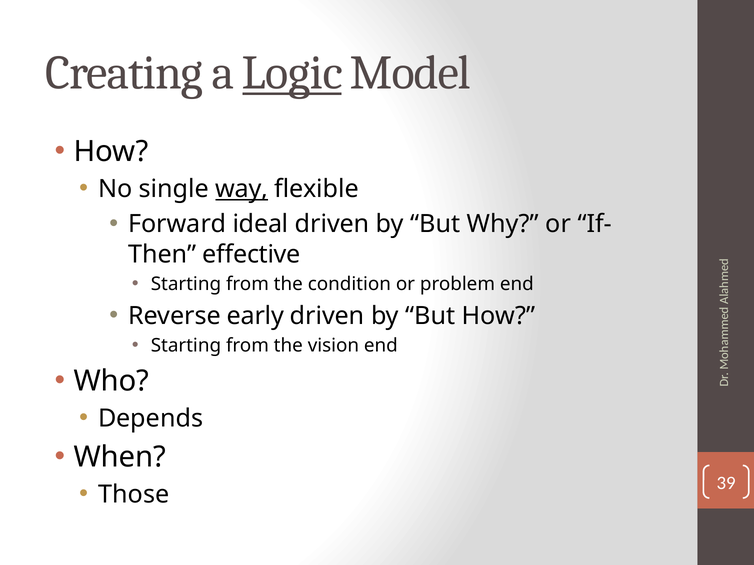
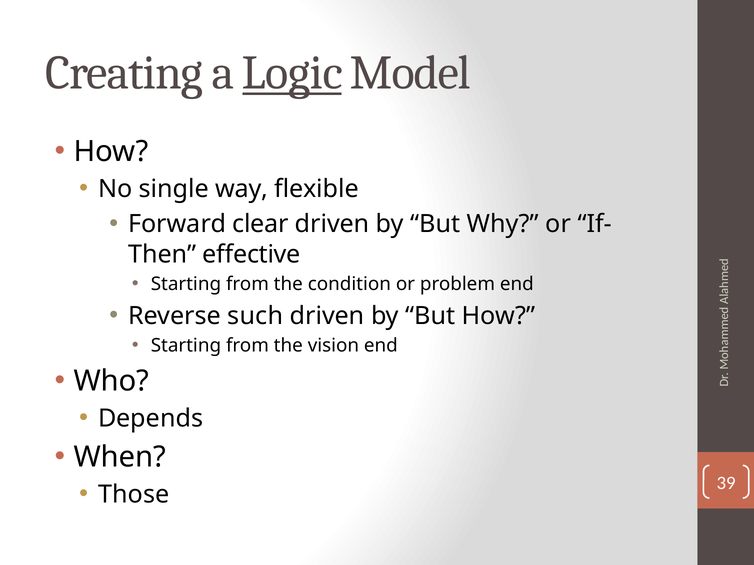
way underline: present -> none
ideal: ideal -> clear
early: early -> such
